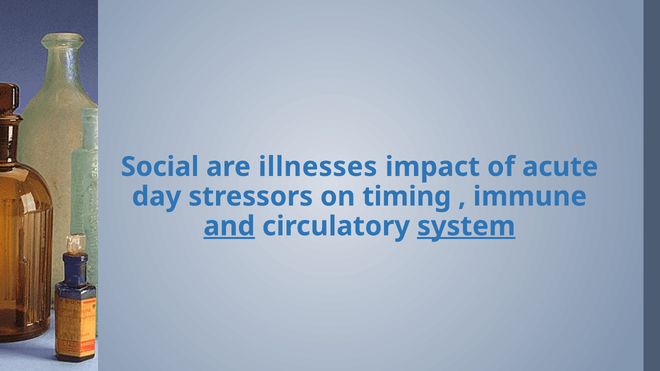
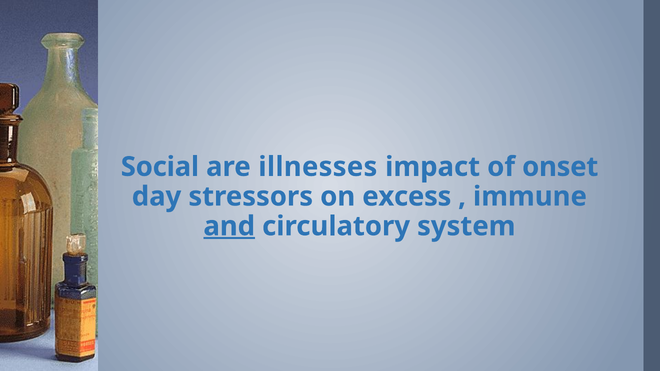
acute: acute -> onset
timing: timing -> excess
system underline: present -> none
